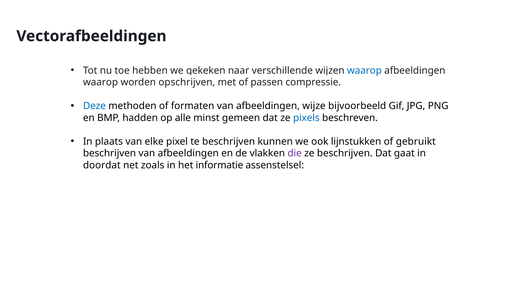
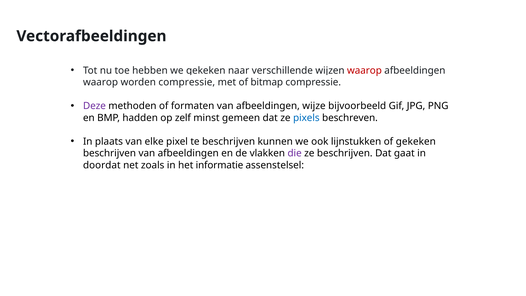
waarop at (364, 70) colour: blue -> red
worden opschrijven: opschrijven -> compressie
passen: passen -> bitmap
Deze colour: blue -> purple
alle: alle -> zelf
of gebruikt: gebruikt -> gekeken
